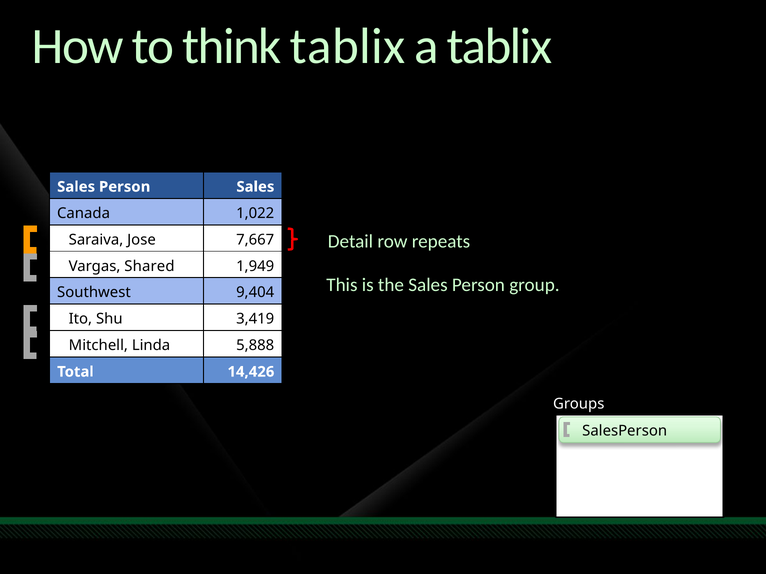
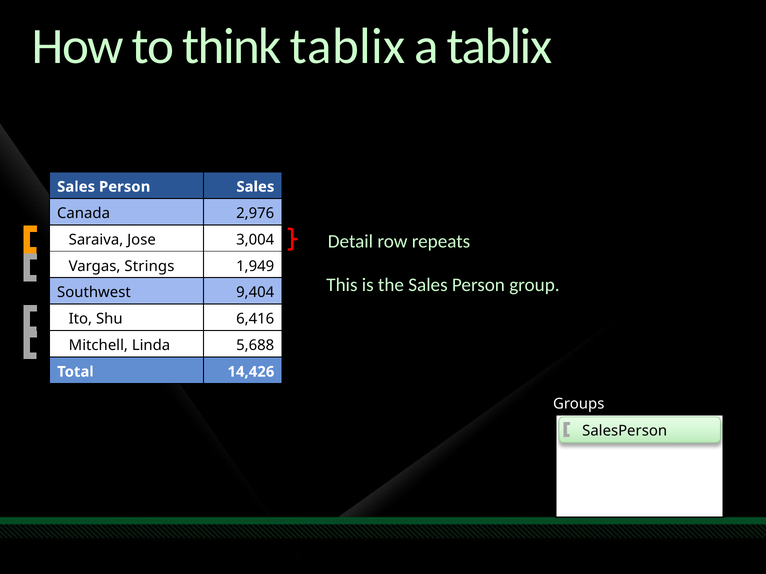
1,022: 1,022 -> 2,976
7,667: 7,667 -> 3,004
Shared: Shared -> Strings
3,419: 3,419 -> 6,416
5,888: 5,888 -> 5,688
